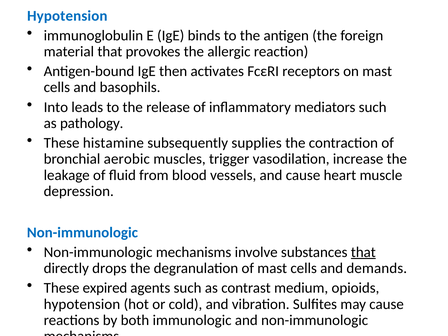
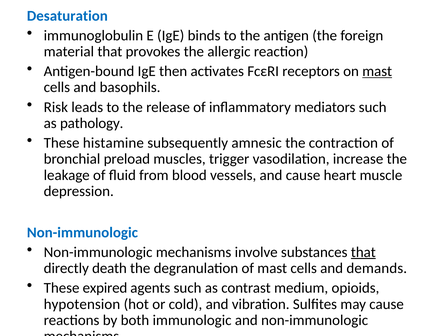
Hypotension at (67, 16): Hypotension -> Desaturation
mast at (377, 71) underline: none -> present
Into: Into -> Risk
supplies: supplies -> amnesic
aerobic: aerobic -> preload
drops: drops -> death
